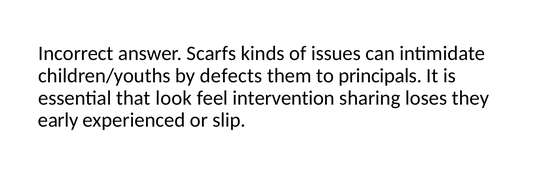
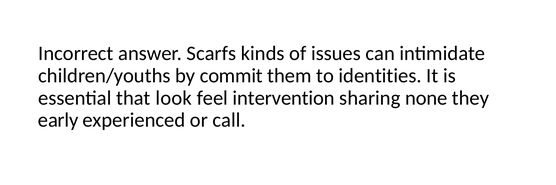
defects: defects -> commit
principals: principals -> identities
loses: loses -> none
slip: slip -> call
